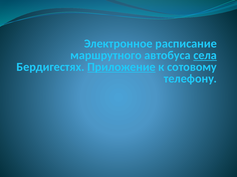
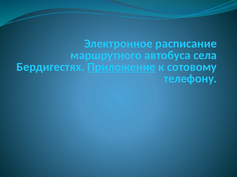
села underline: present -> none
